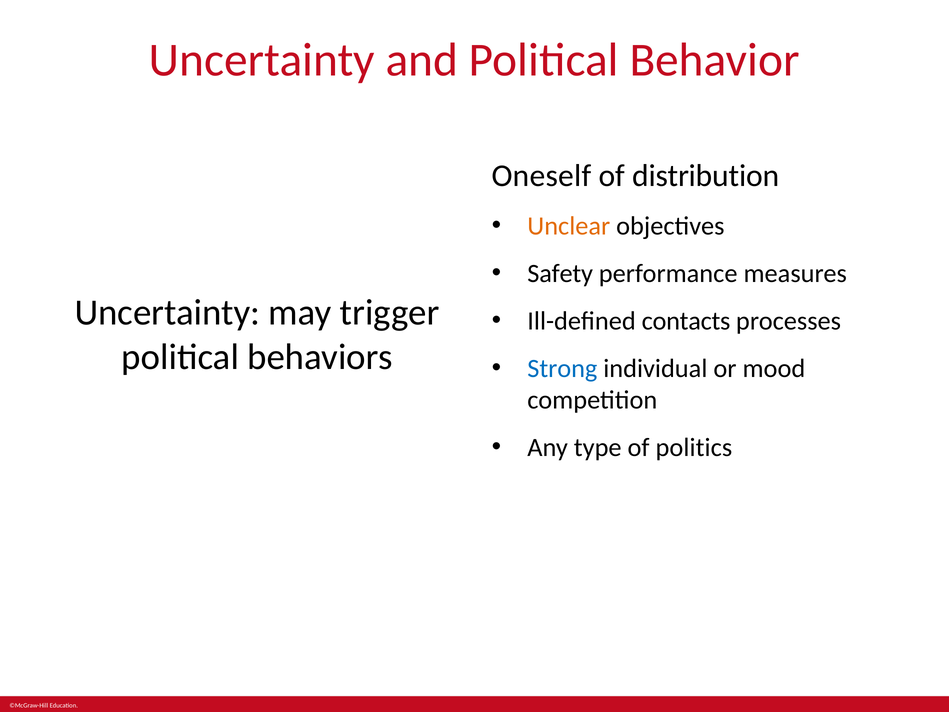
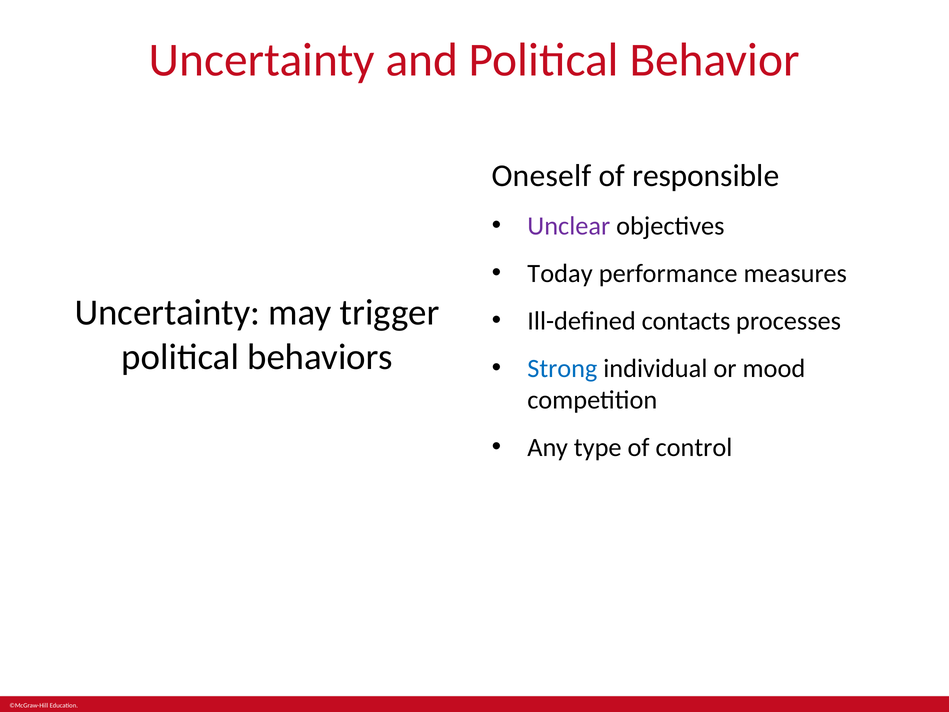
distribution: distribution -> responsible
Unclear colour: orange -> purple
Safety: Safety -> Today
politics: politics -> control
